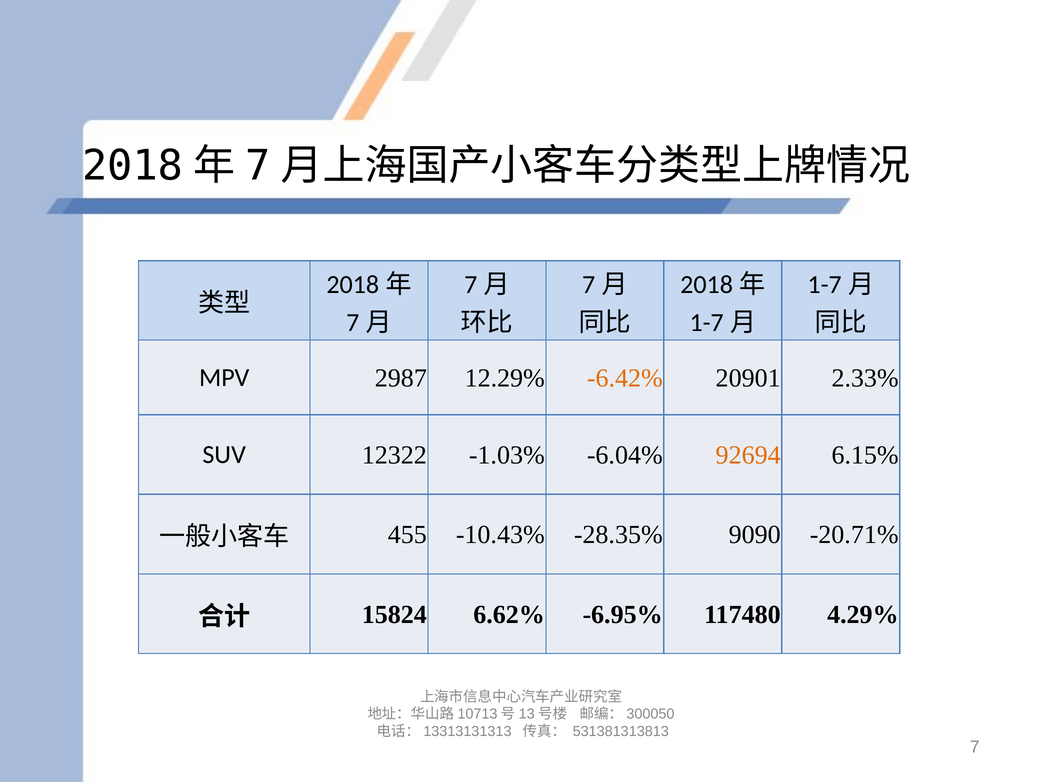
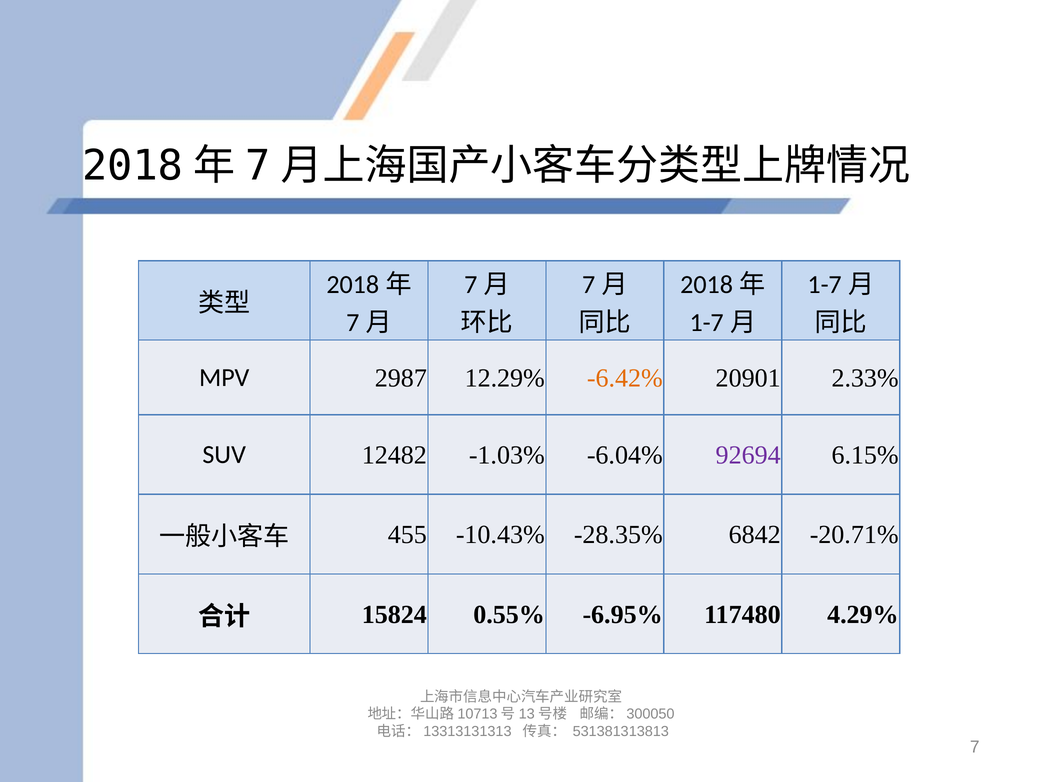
12322: 12322 -> 12482
92694 colour: orange -> purple
9090: 9090 -> 6842
6.62%: 6.62% -> 0.55%
